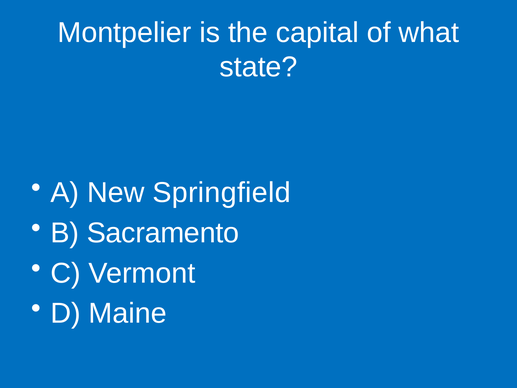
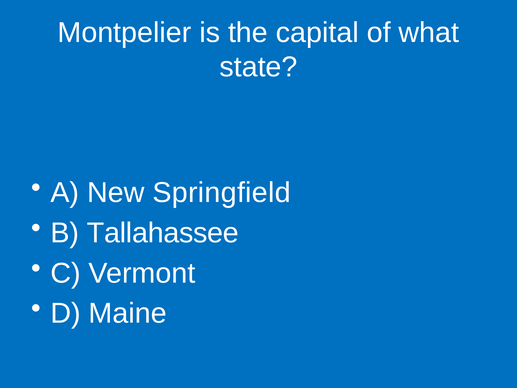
Sacramento: Sacramento -> Tallahassee
